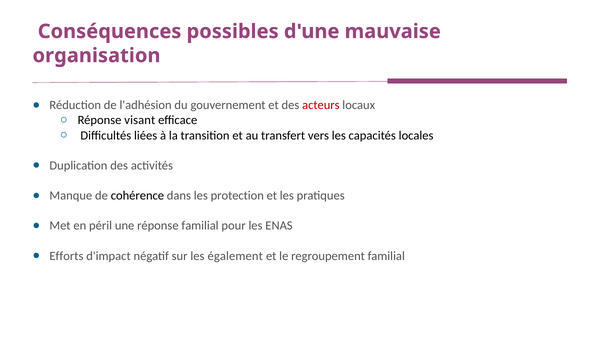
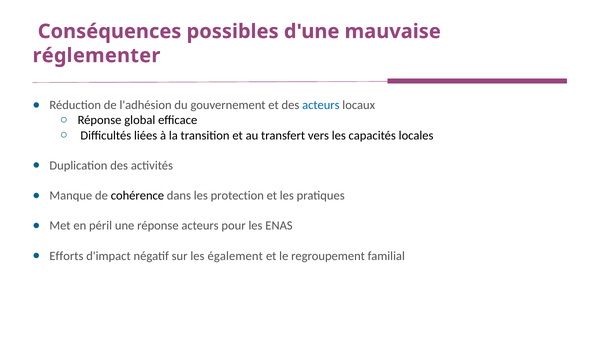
organisation: organisation -> réglementer
acteurs at (321, 105) colour: red -> blue
visant: visant -> global
réponse familial: familial -> acteurs
